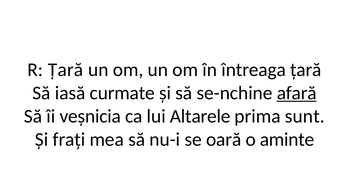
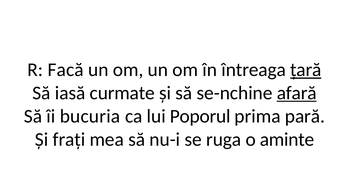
R Țară: Țară -> Facă
țară at (306, 70) underline: none -> present
veșnicia: veșnicia -> bucuria
Altarele: Altarele -> Poporul
sunt: sunt -> pară
oară: oară -> ruga
